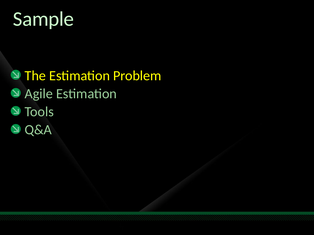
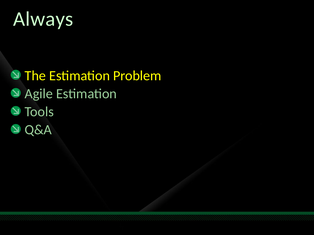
Sample: Sample -> Always
